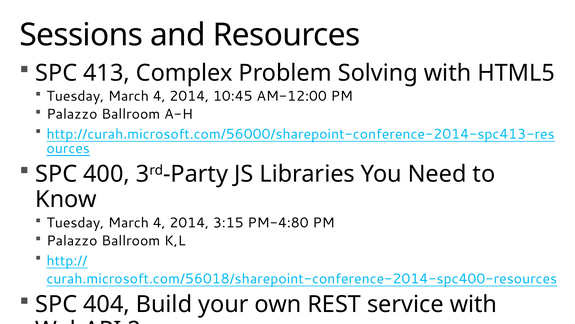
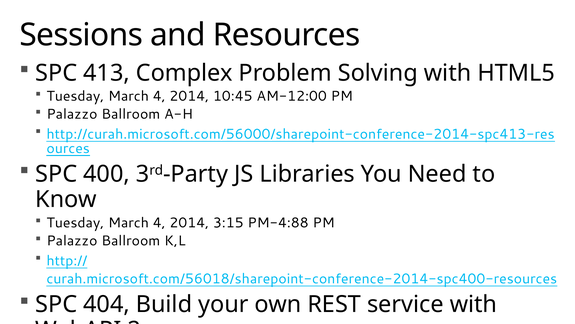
PM-4:80: PM-4:80 -> PM-4:88
